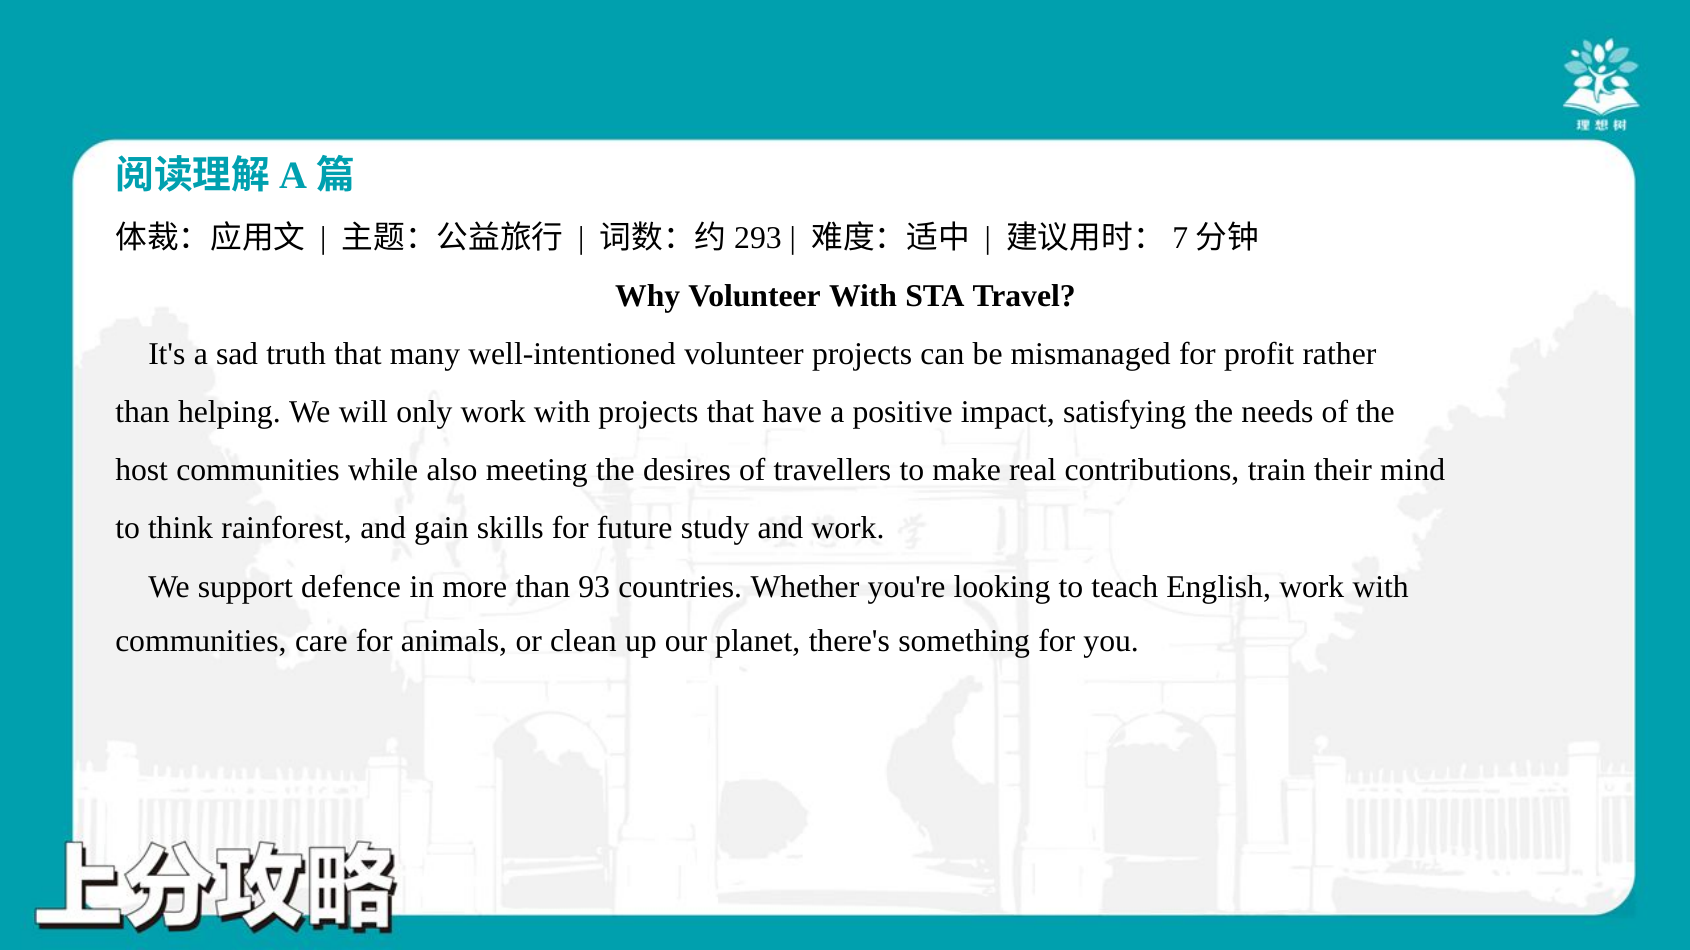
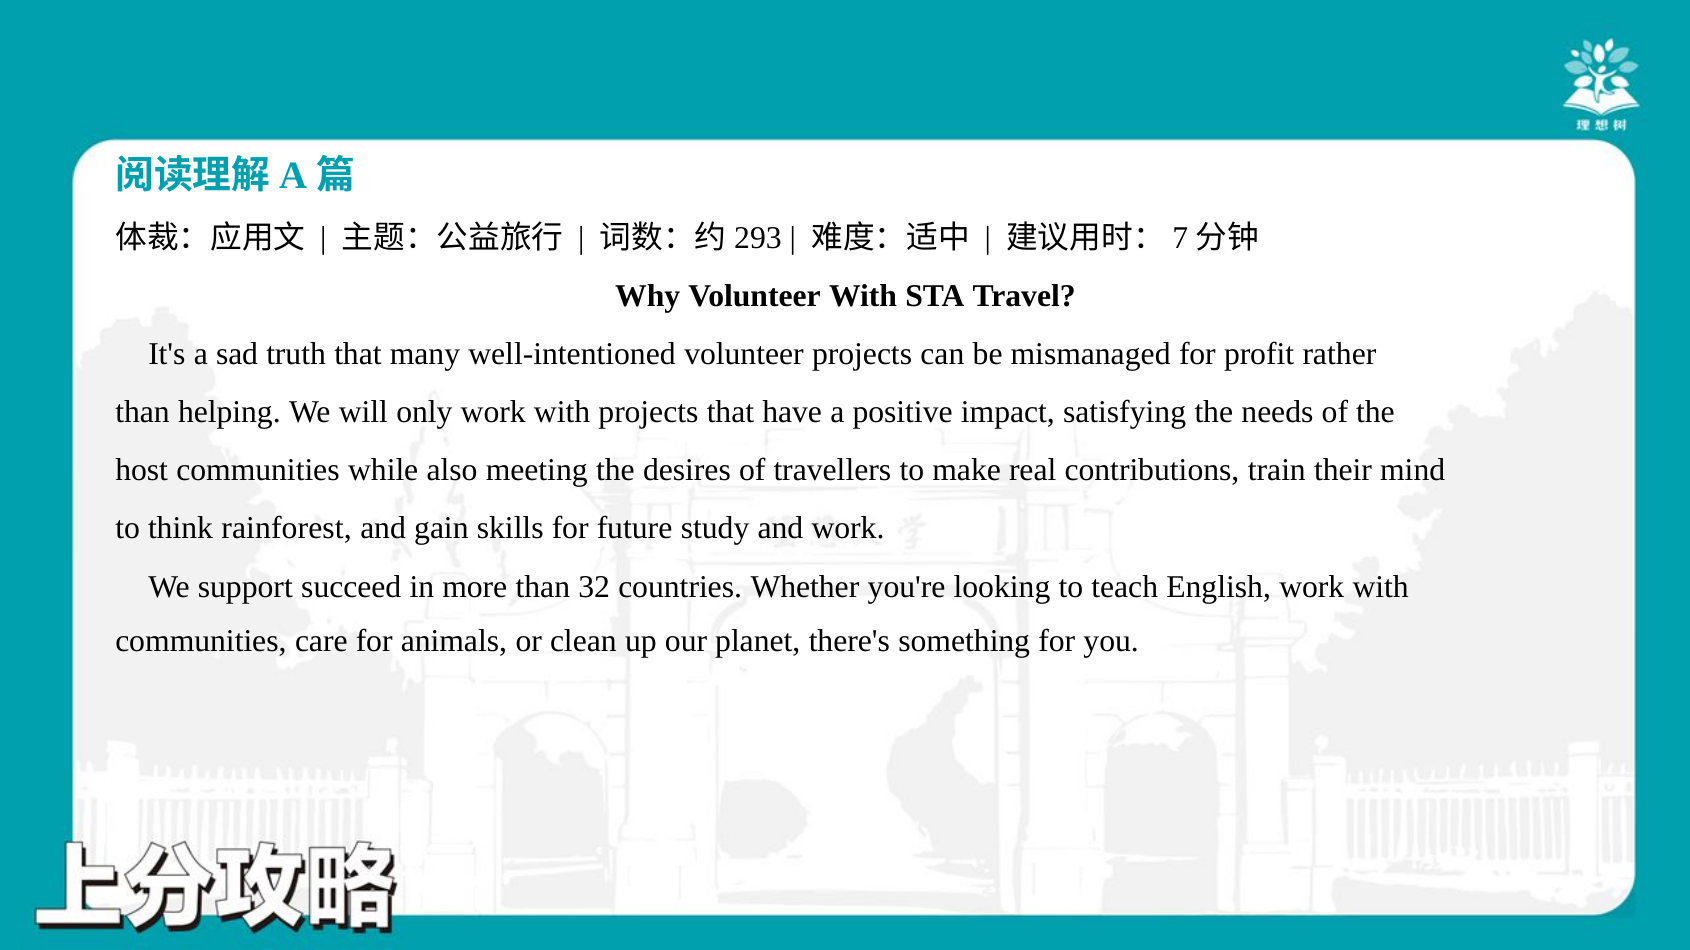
defence: defence -> succeed
93: 93 -> 32
